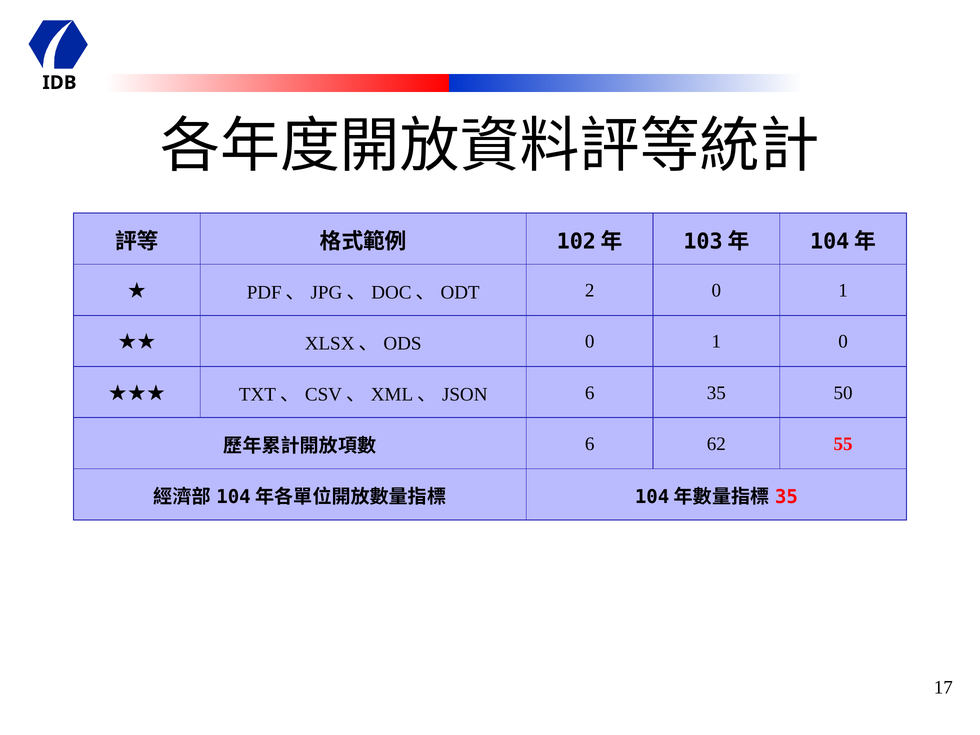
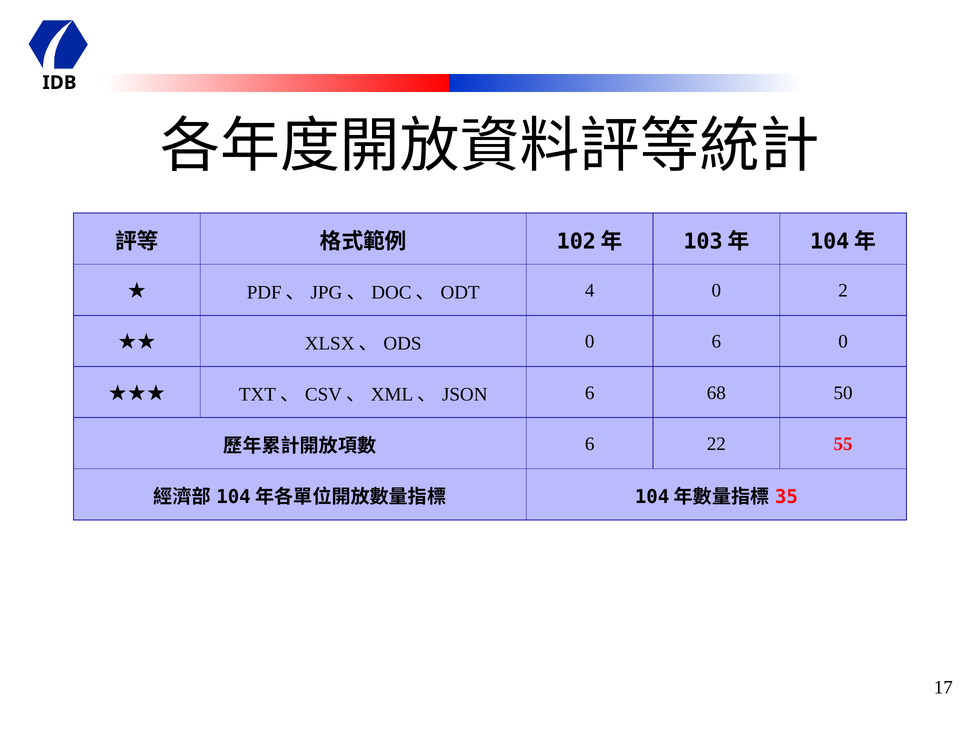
2: 2 -> 4
1 at (843, 290): 1 -> 2
1 at (716, 342): 1 -> 6
6 35: 35 -> 68
62: 62 -> 22
